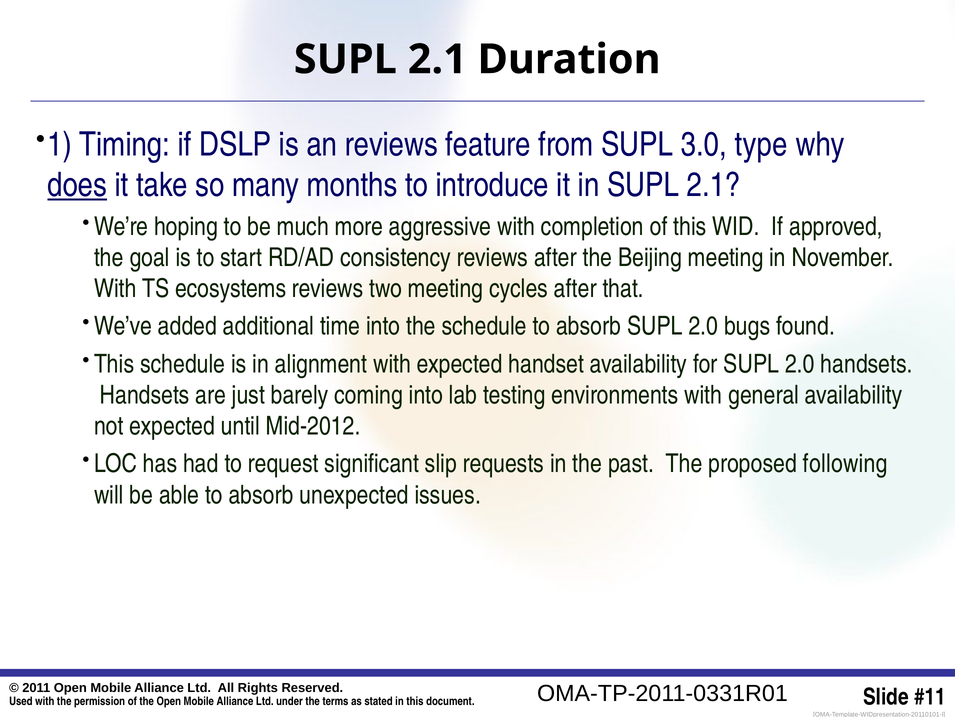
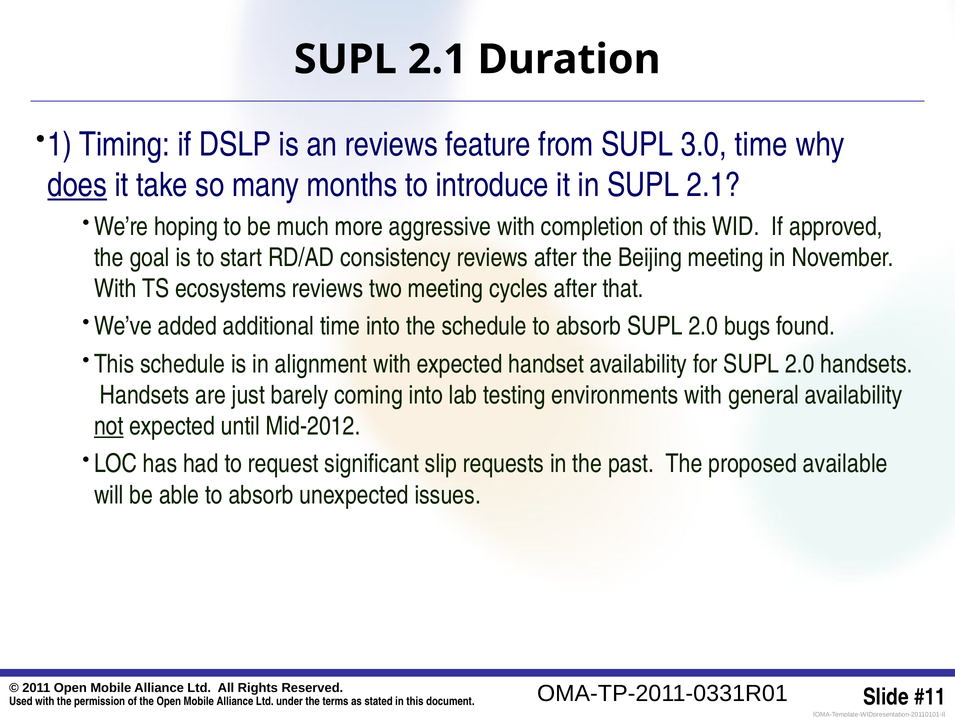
3.0 type: type -> time
not underline: none -> present
following: following -> available
